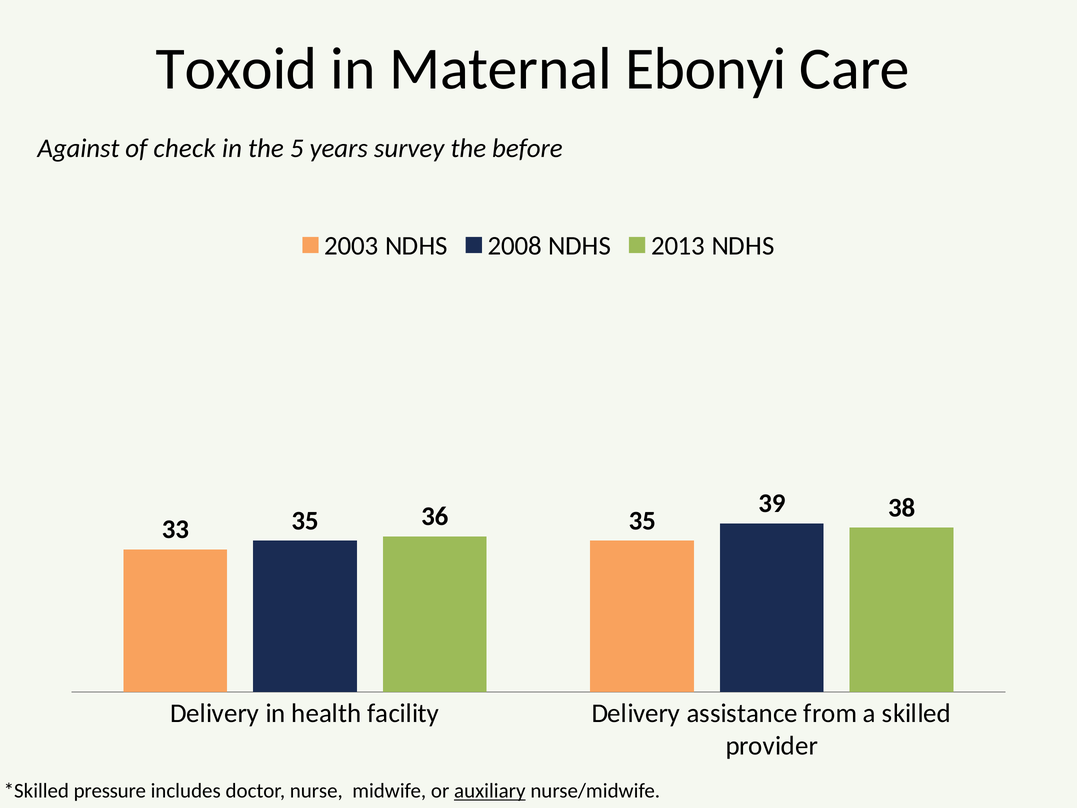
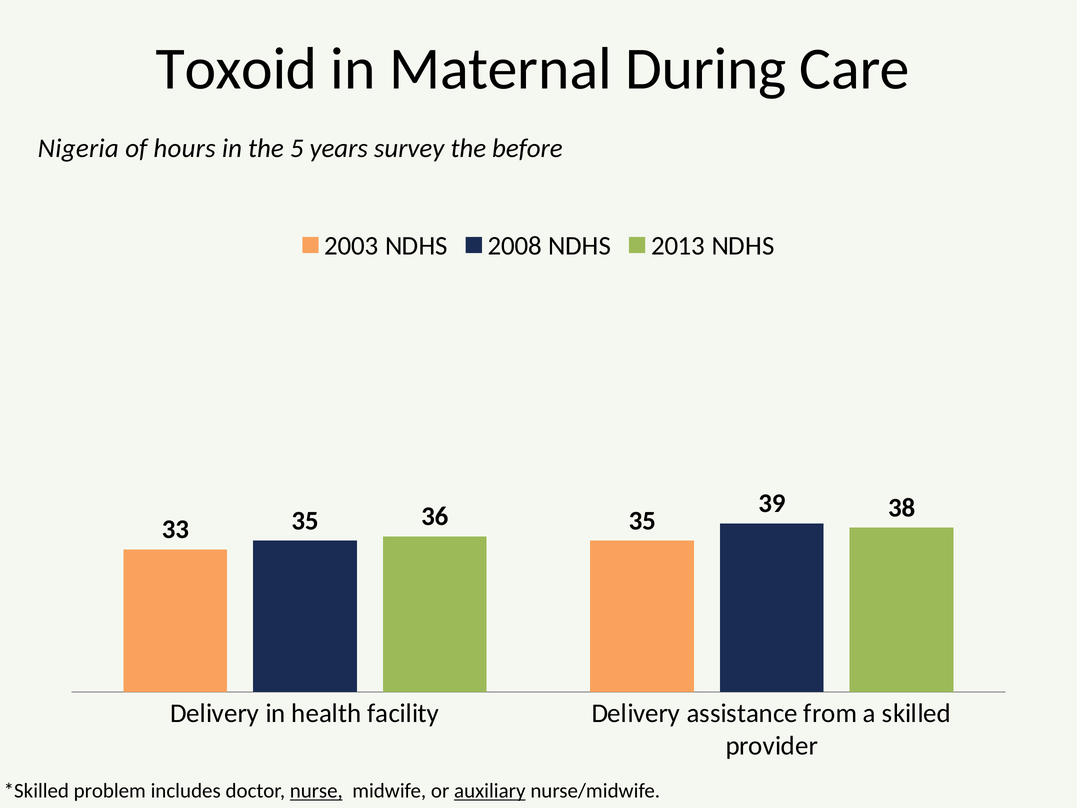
Ebonyi: Ebonyi -> During
Against: Against -> Nigeria
check: check -> hours
pressure: pressure -> problem
nurse underline: none -> present
